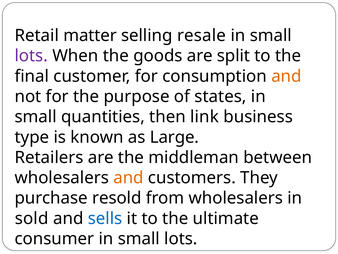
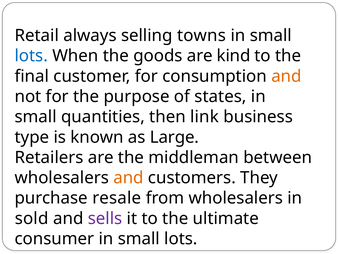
matter: matter -> always
resale: resale -> towns
lots at (31, 56) colour: purple -> blue
split: split -> kind
resold: resold -> resale
sells colour: blue -> purple
